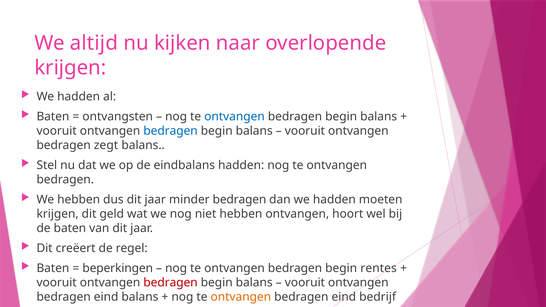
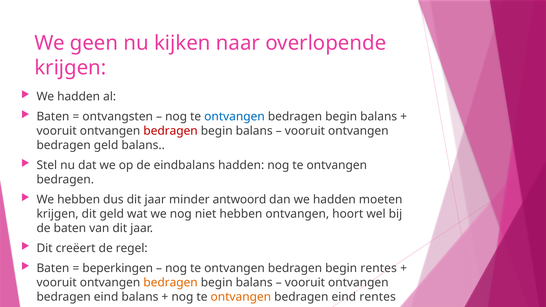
altijd: altijd -> geen
bedragen at (171, 131) colour: blue -> red
bedragen zegt: zegt -> geld
minder bedragen: bedragen -> antwoord
bedragen at (171, 283) colour: red -> orange
eind bedrijf: bedrijf -> rentes
